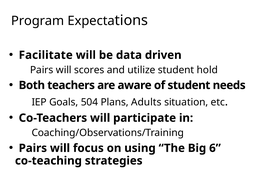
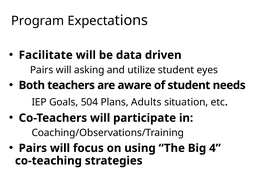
scores: scores -> asking
hold: hold -> eyes
6: 6 -> 4
